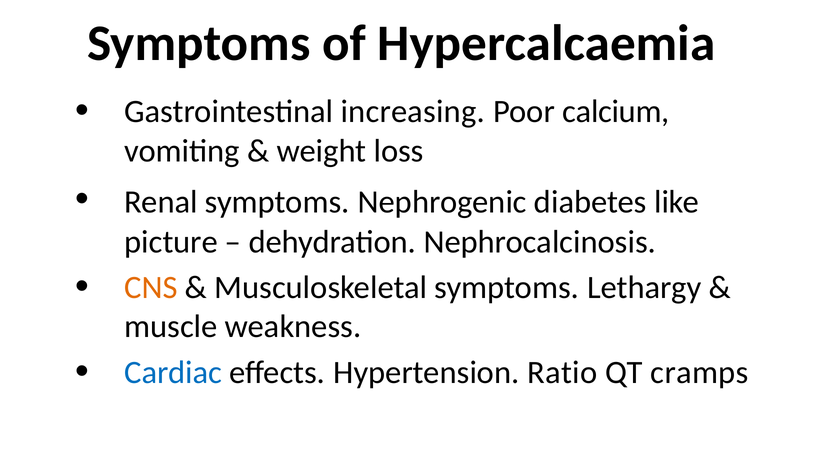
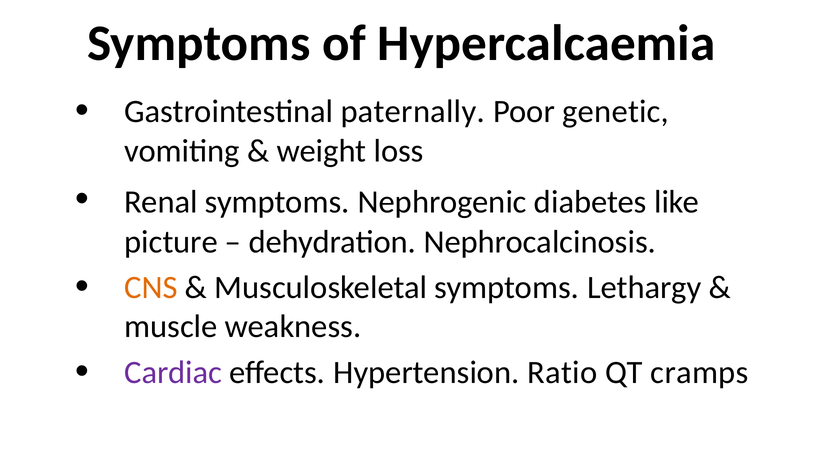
increasing: increasing -> paternally
calcium: calcium -> genetic
Cardiac colour: blue -> purple
